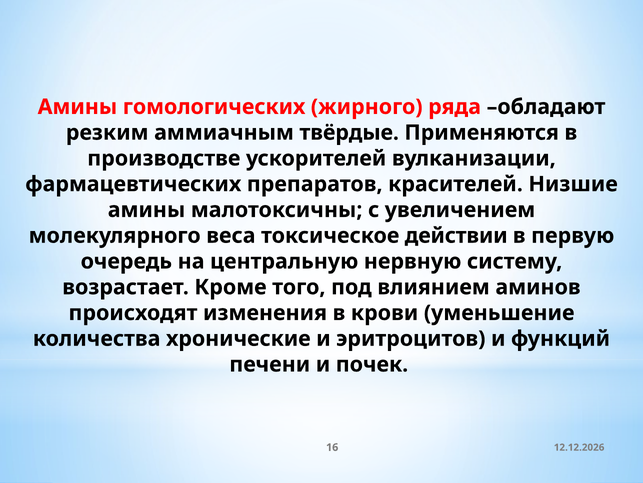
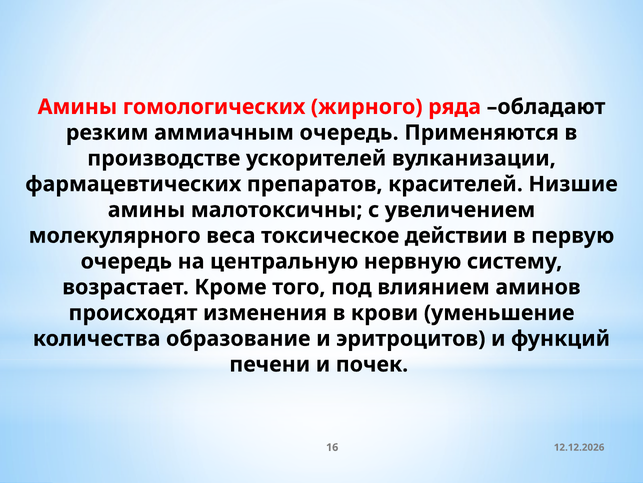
аммиачным твёрдые: твёрдые -> очередь
хронические: хронические -> образование
